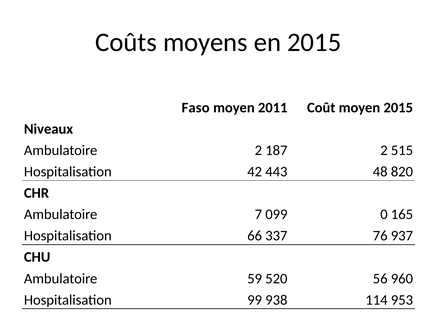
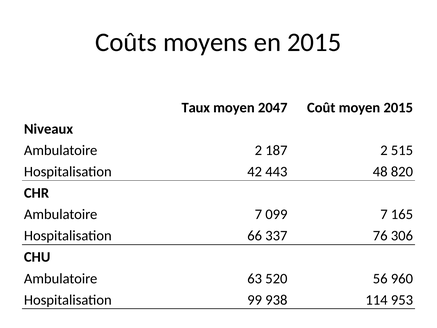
Faso: Faso -> Taux
2011: 2011 -> 2047
099 0: 0 -> 7
937: 937 -> 306
59: 59 -> 63
